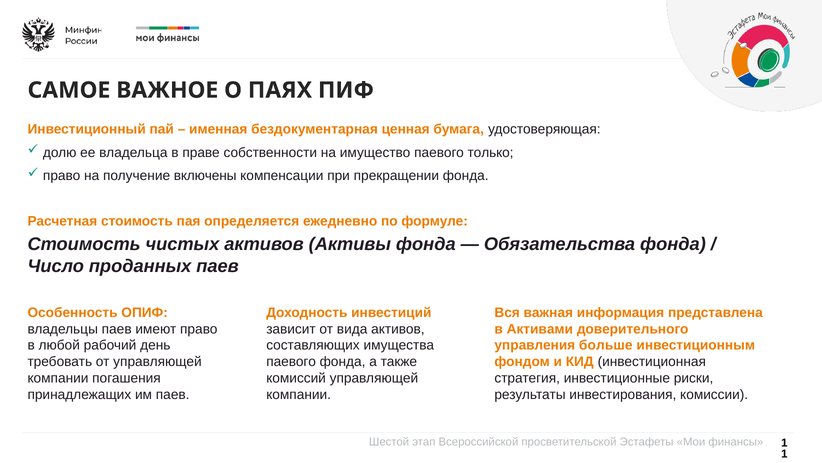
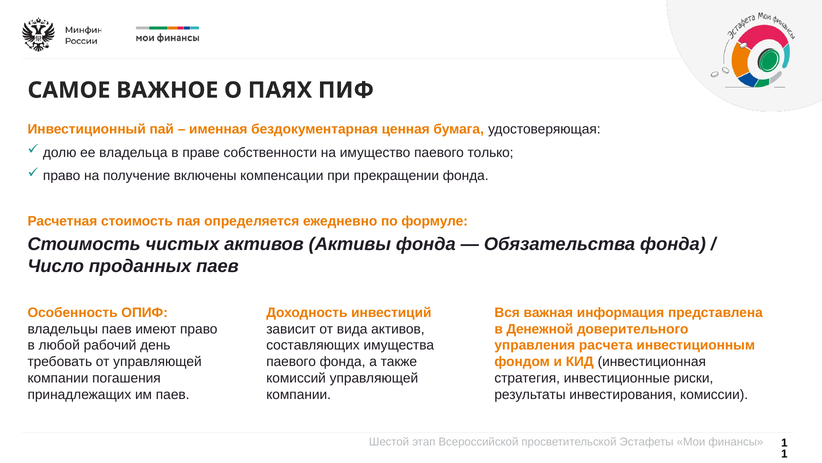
Активами: Активами -> Денежной
больше: больше -> расчета
